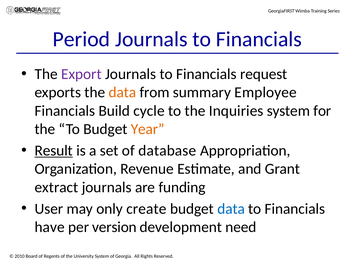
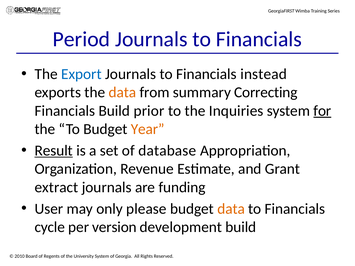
Export colour: purple -> blue
request: request -> instead
Employee: Employee -> Correcting
cycle: cycle -> prior
for underline: none -> present
create: create -> please
data at (231, 209) colour: blue -> orange
have: have -> cycle
development need: need -> build
